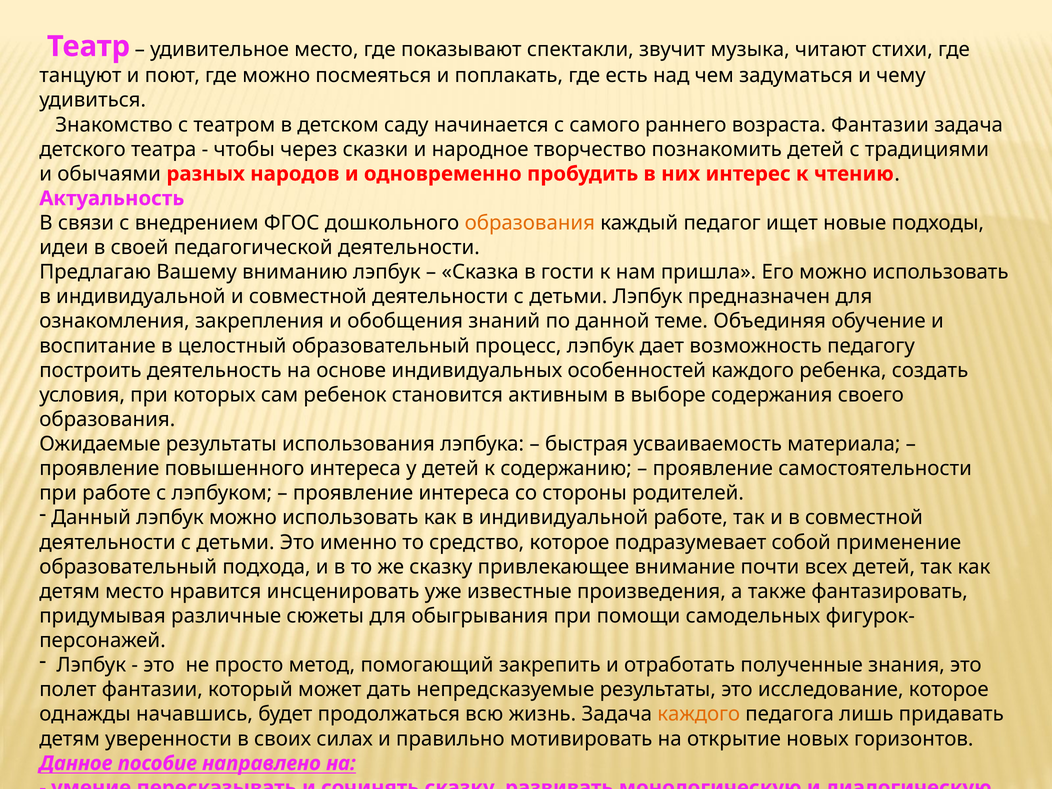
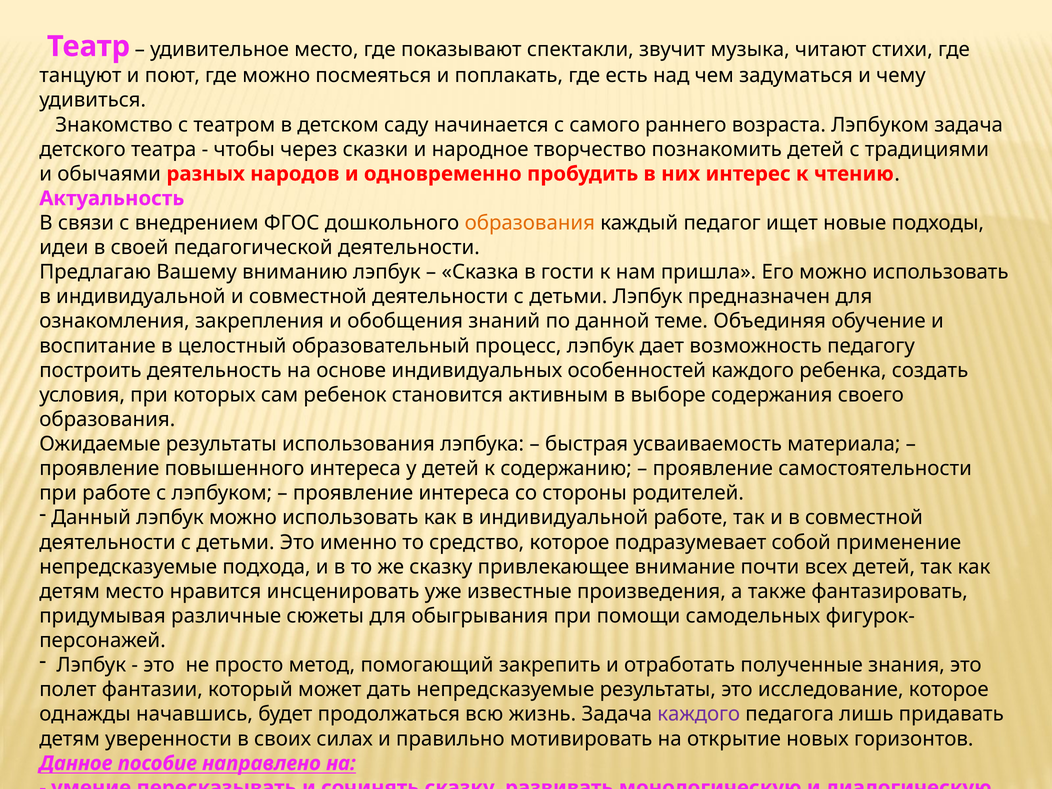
возраста Фантазии: Фантазии -> Лэпбуком
образовательный at (128, 567): образовательный -> непредсказуемые
каждого at (699, 714) colour: orange -> purple
